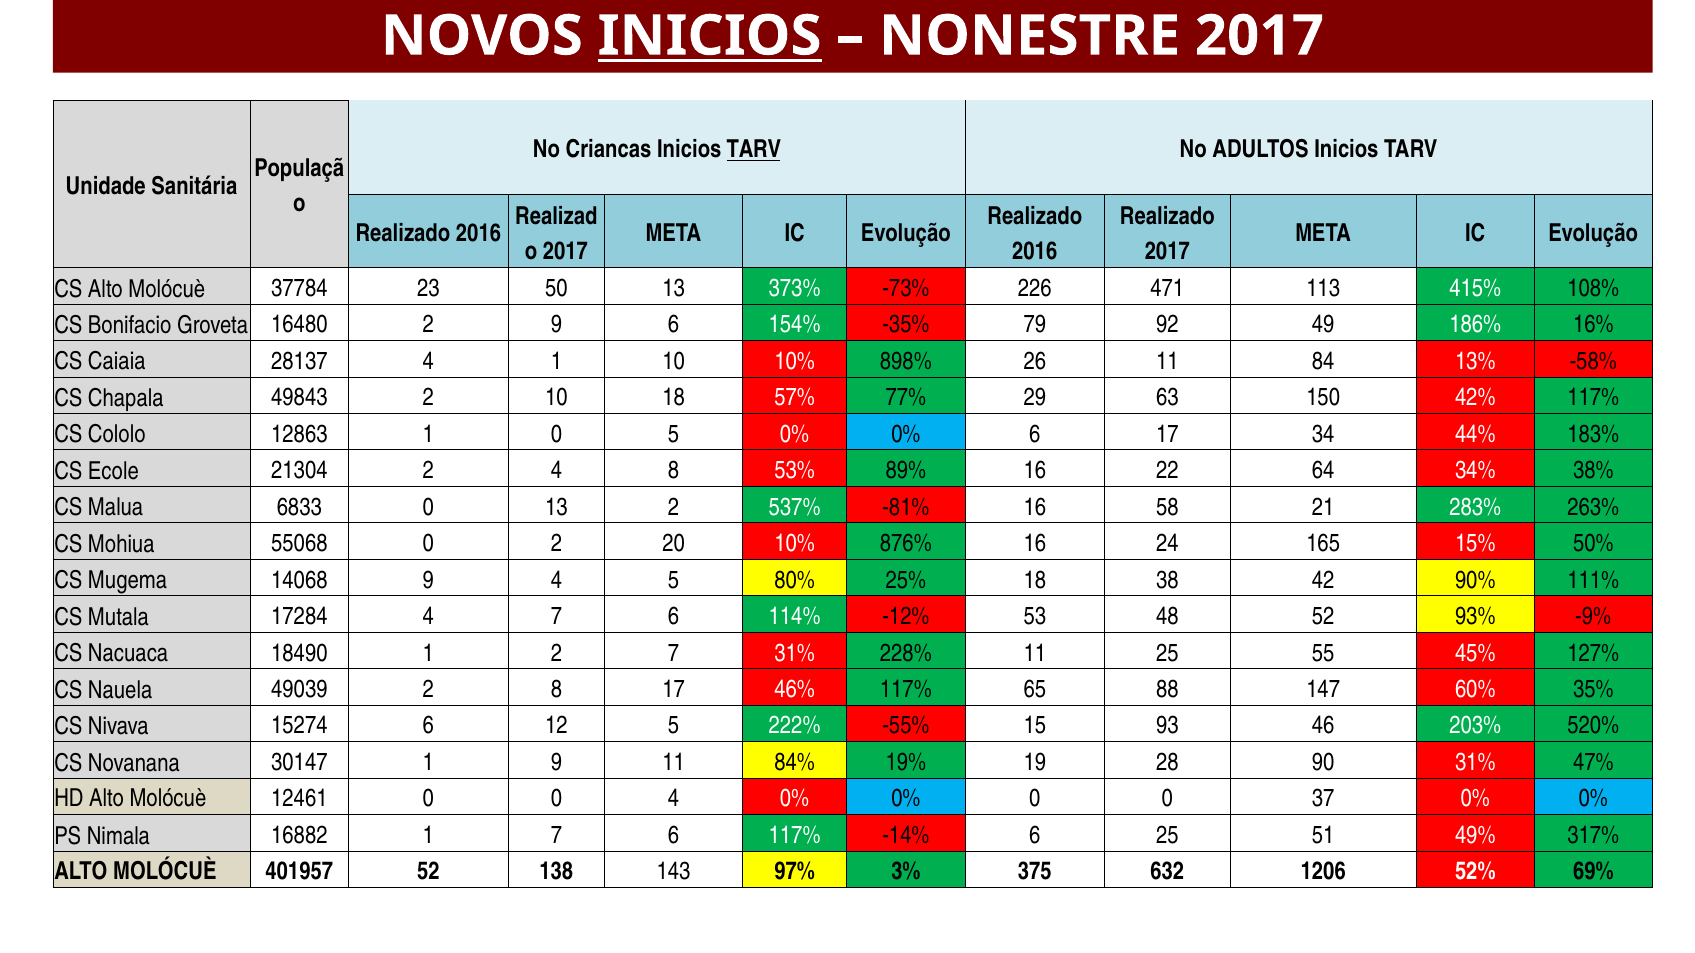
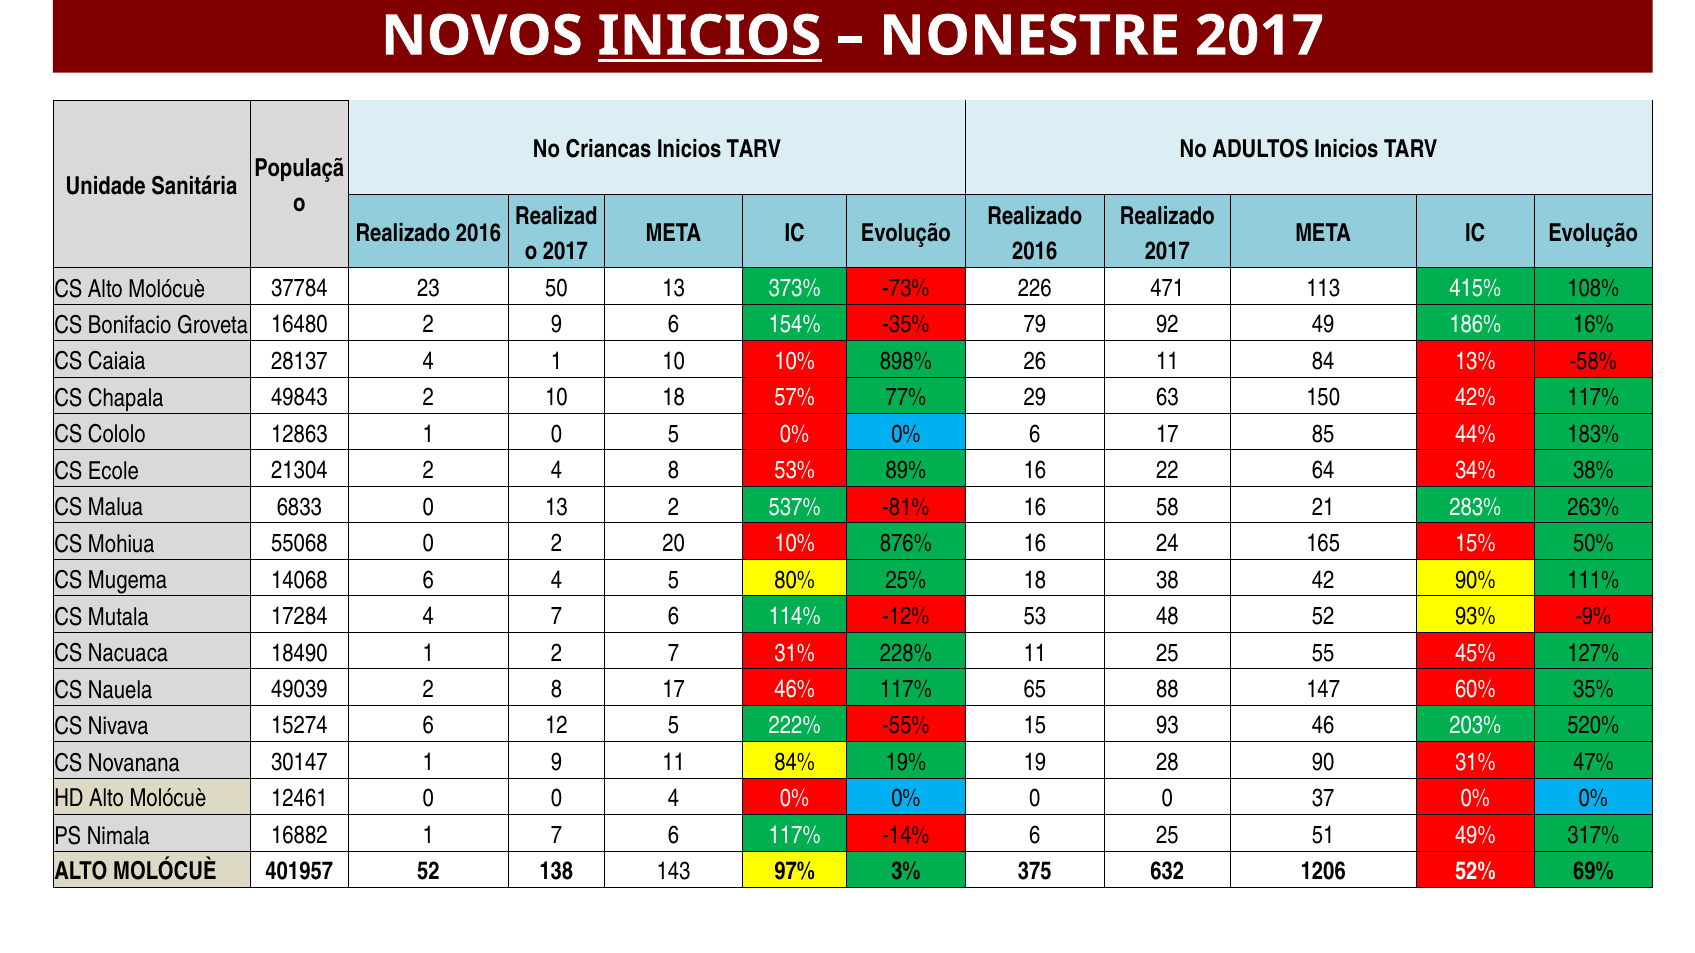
TARV at (754, 150) underline: present -> none
34: 34 -> 85
14068 9: 9 -> 6
